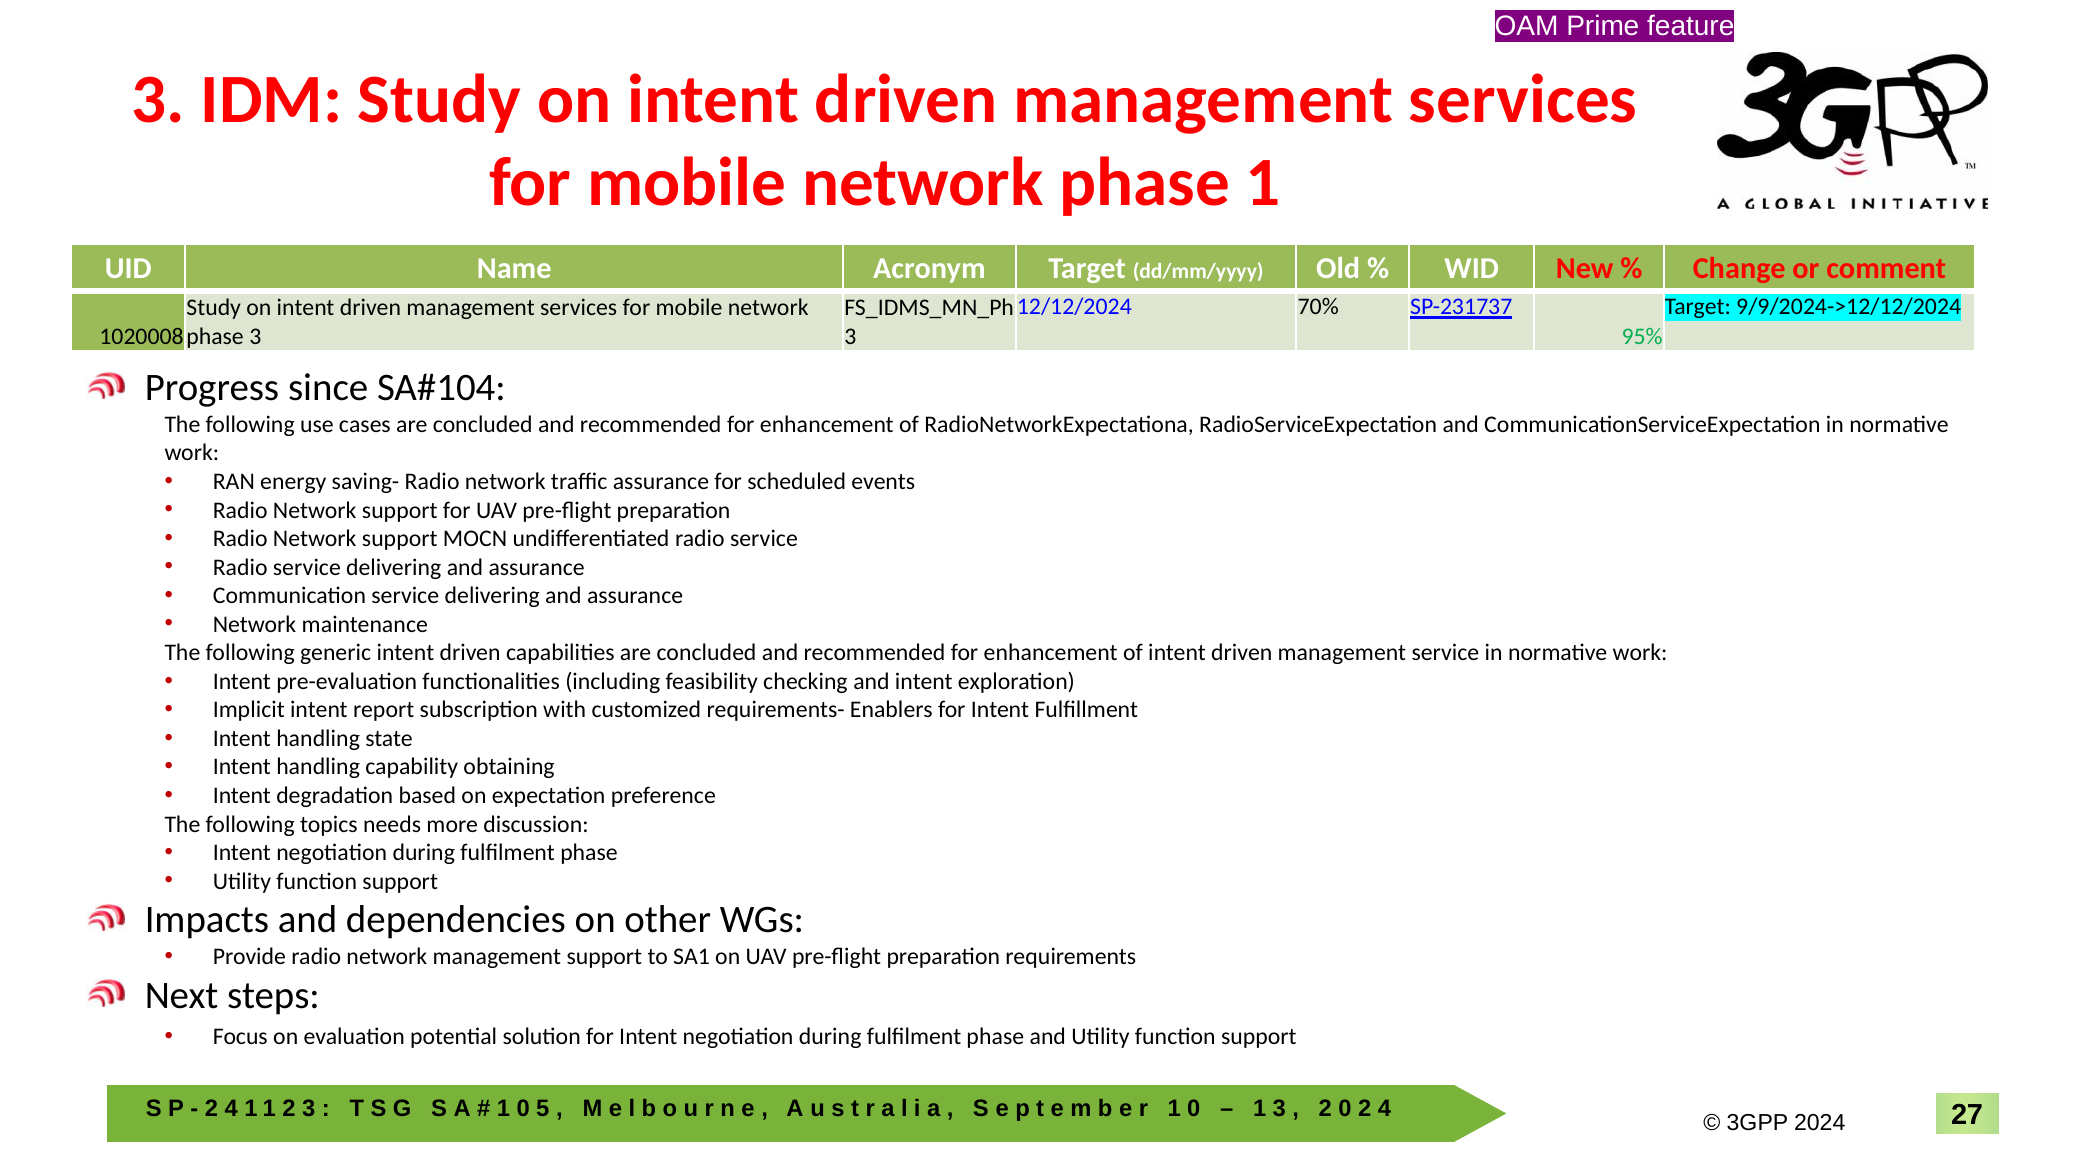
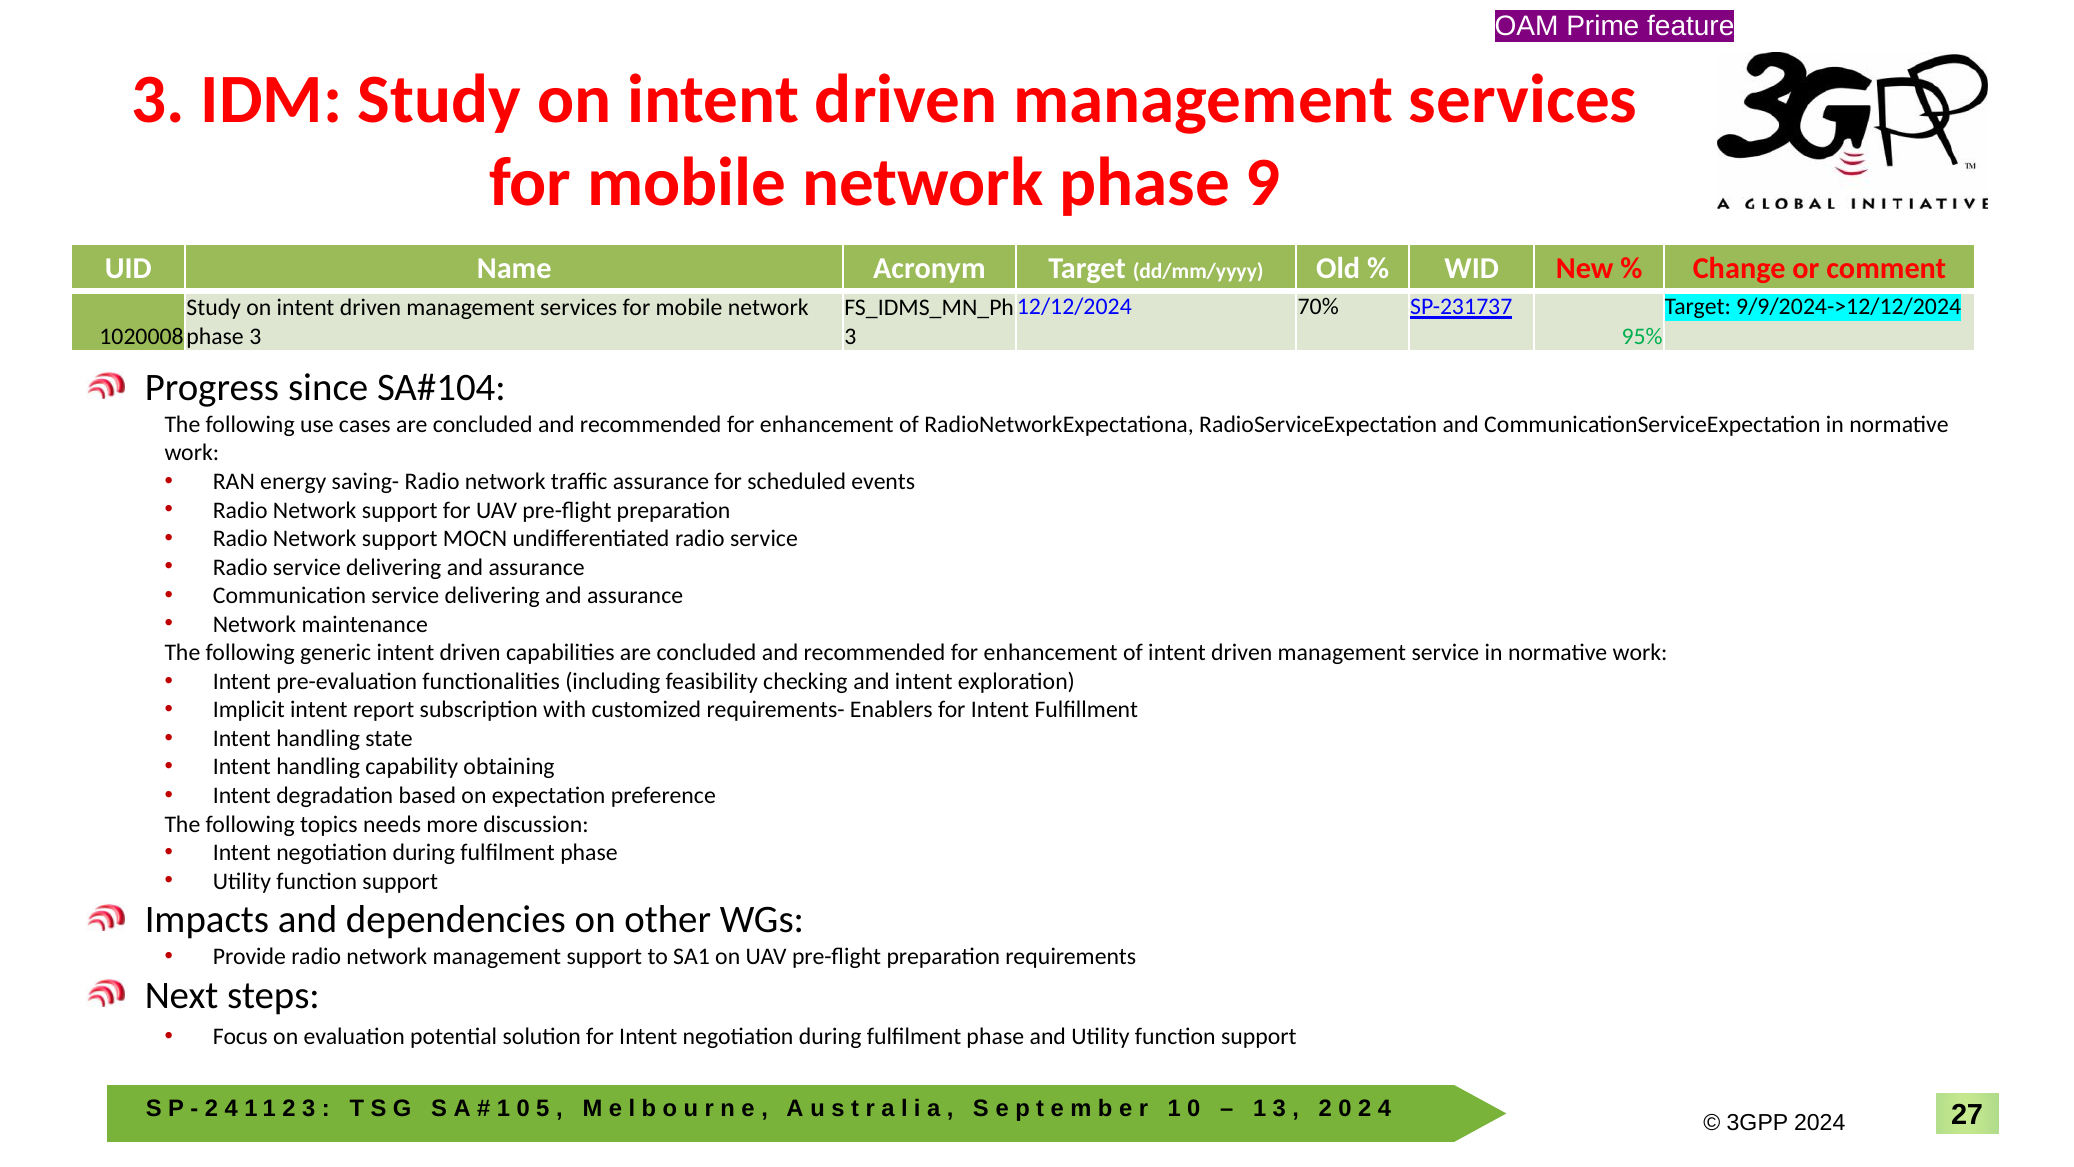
phase 1: 1 -> 9
